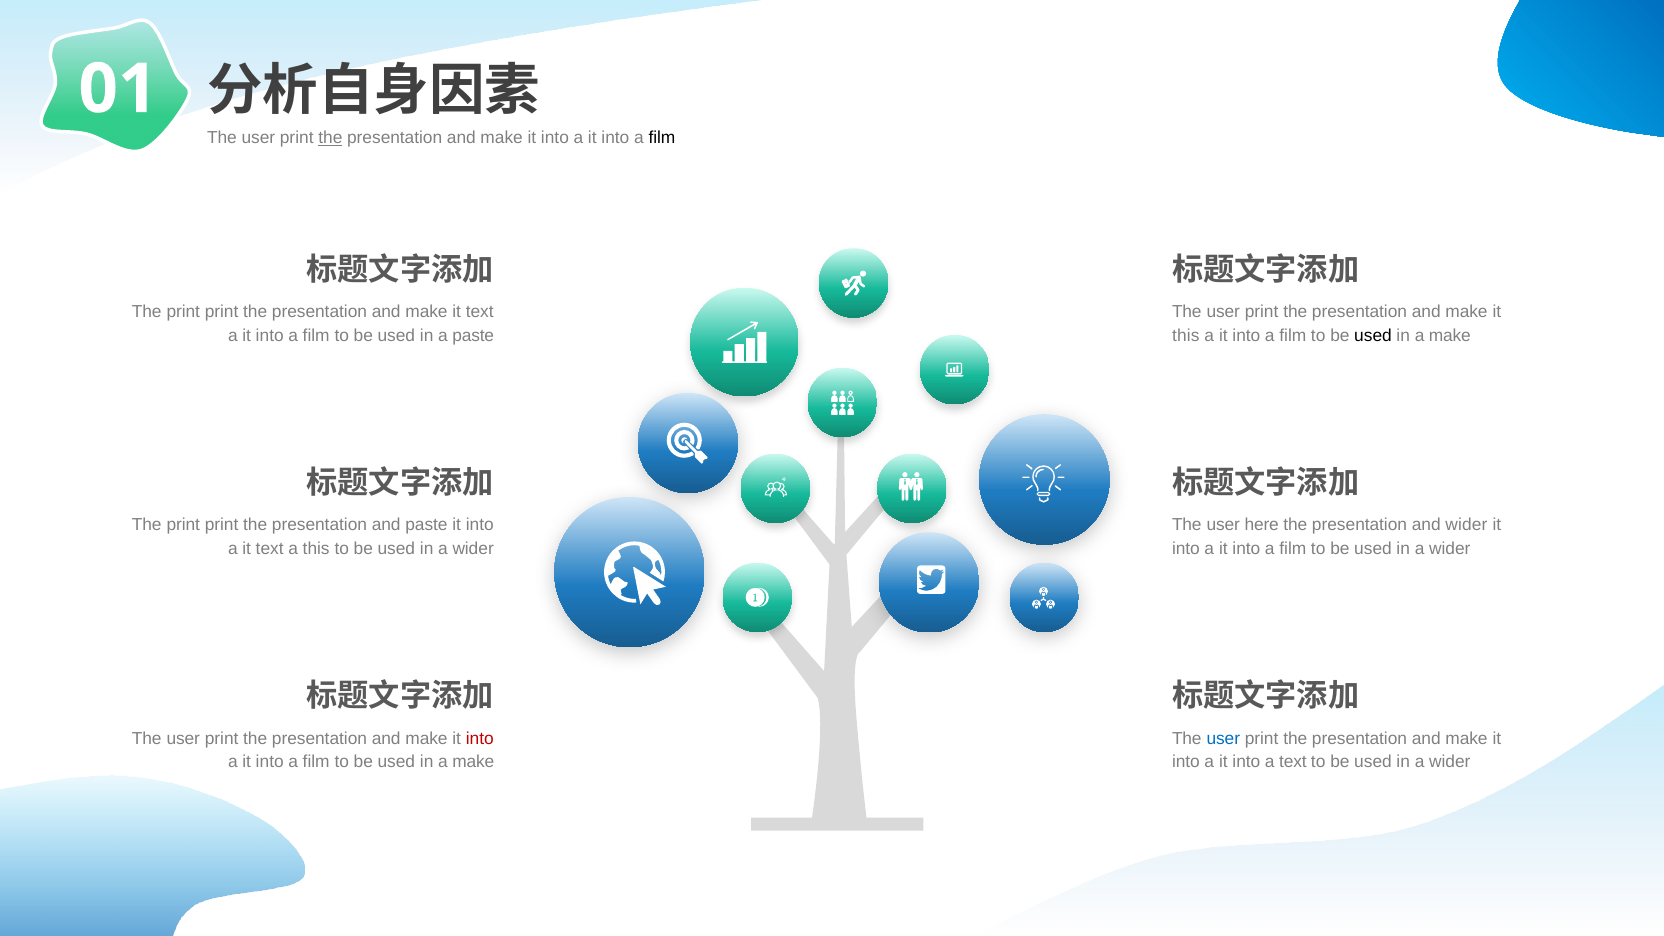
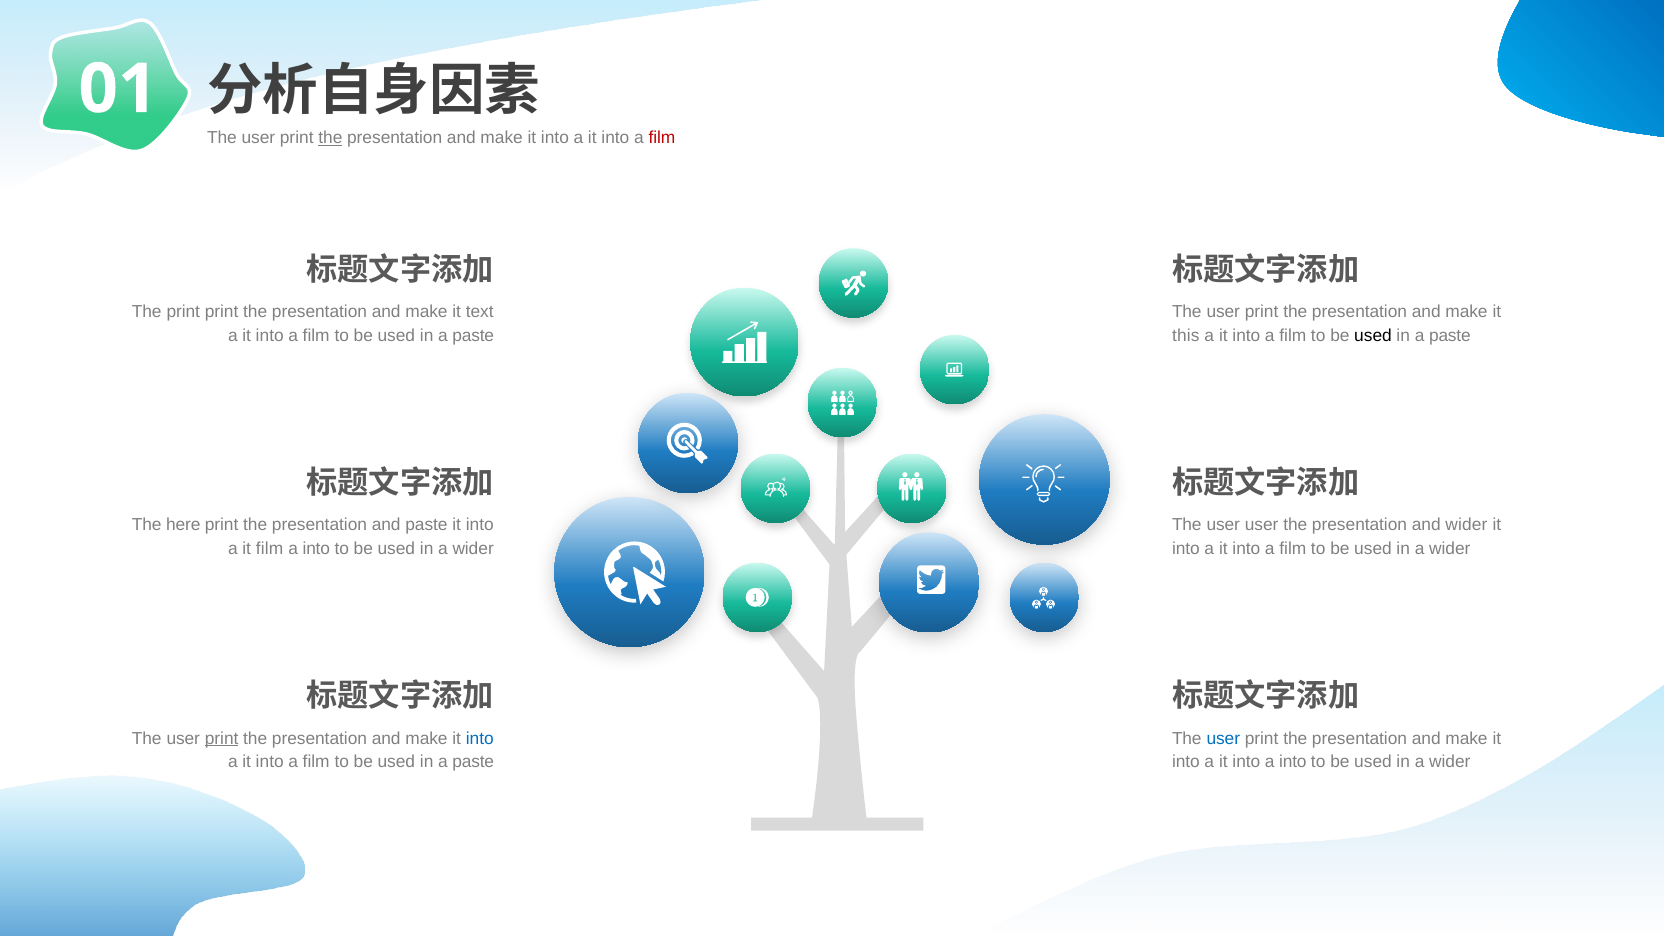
film at (662, 138) colour: black -> red
make at (1450, 336): make -> paste
print at (183, 525): print -> here
user here: here -> user
a it text: text -> film
this at (316, 549): this -> into
print at (222, 738) underline: none -> present
into at (480, 738) colour: red -> blue
make at (473, 762): make -> paste
into a text: text -> into
